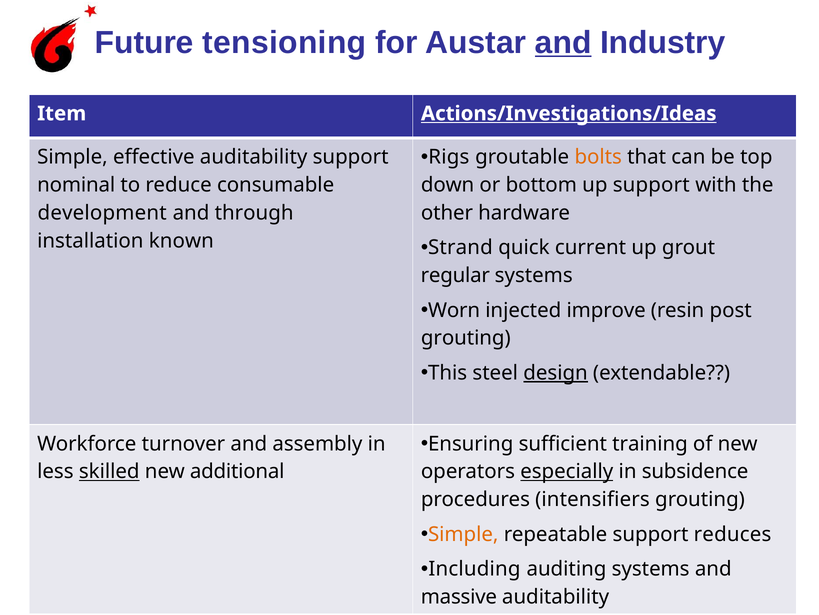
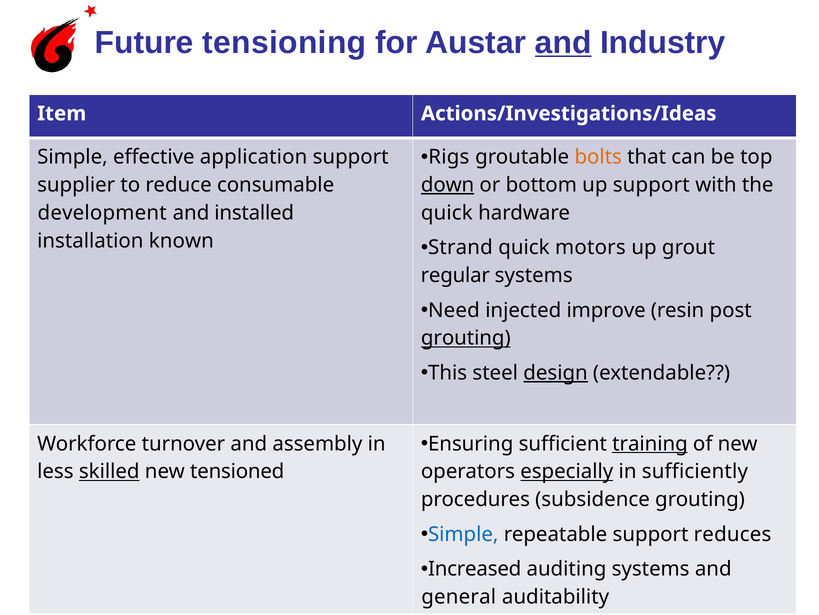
Actions/Investigations/Ideas underline: present -> none
effective auditability: auditability -> application
nominal: nominal -> supplier
down underline: none -> present
through: through -> installed
other at (447, 213): other -> quick
current: current -> motors
Worn: Worn -> Need
grouting at (466, 338) underline: none -> present
training underline: none -> present
additional: additional -> tensioned
subsidence: subsidence -> sufficiently
intensifiers: intensifiers -> subsidence
Simple at (463, 534) colour: orange -> blue
Including: Including -> Increased
massive: massive -> general
